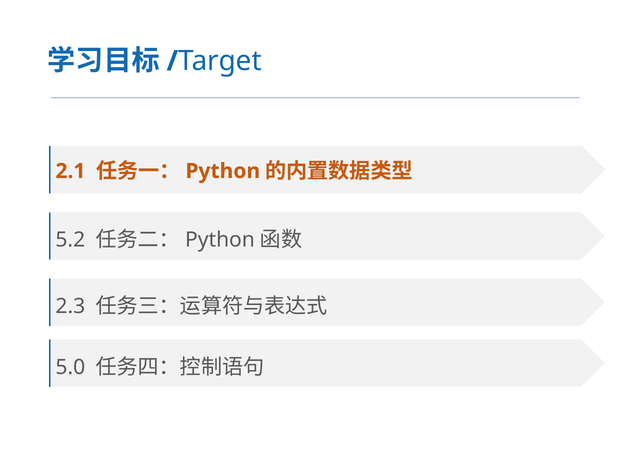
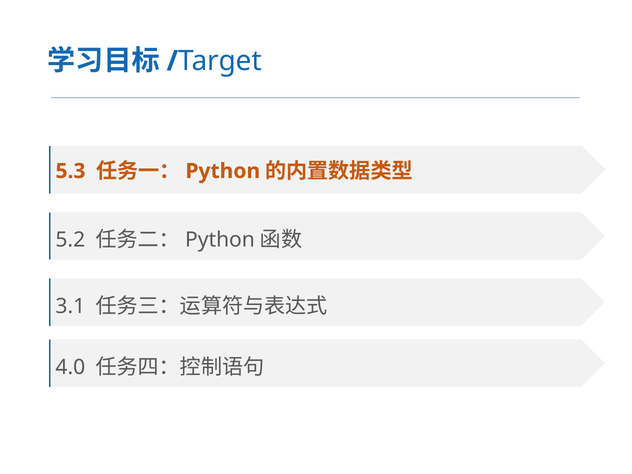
2.1: 2.1 -> 5.3
2.3: 2.3 -> 3.1
5.0: 5.0 -> 4.0
